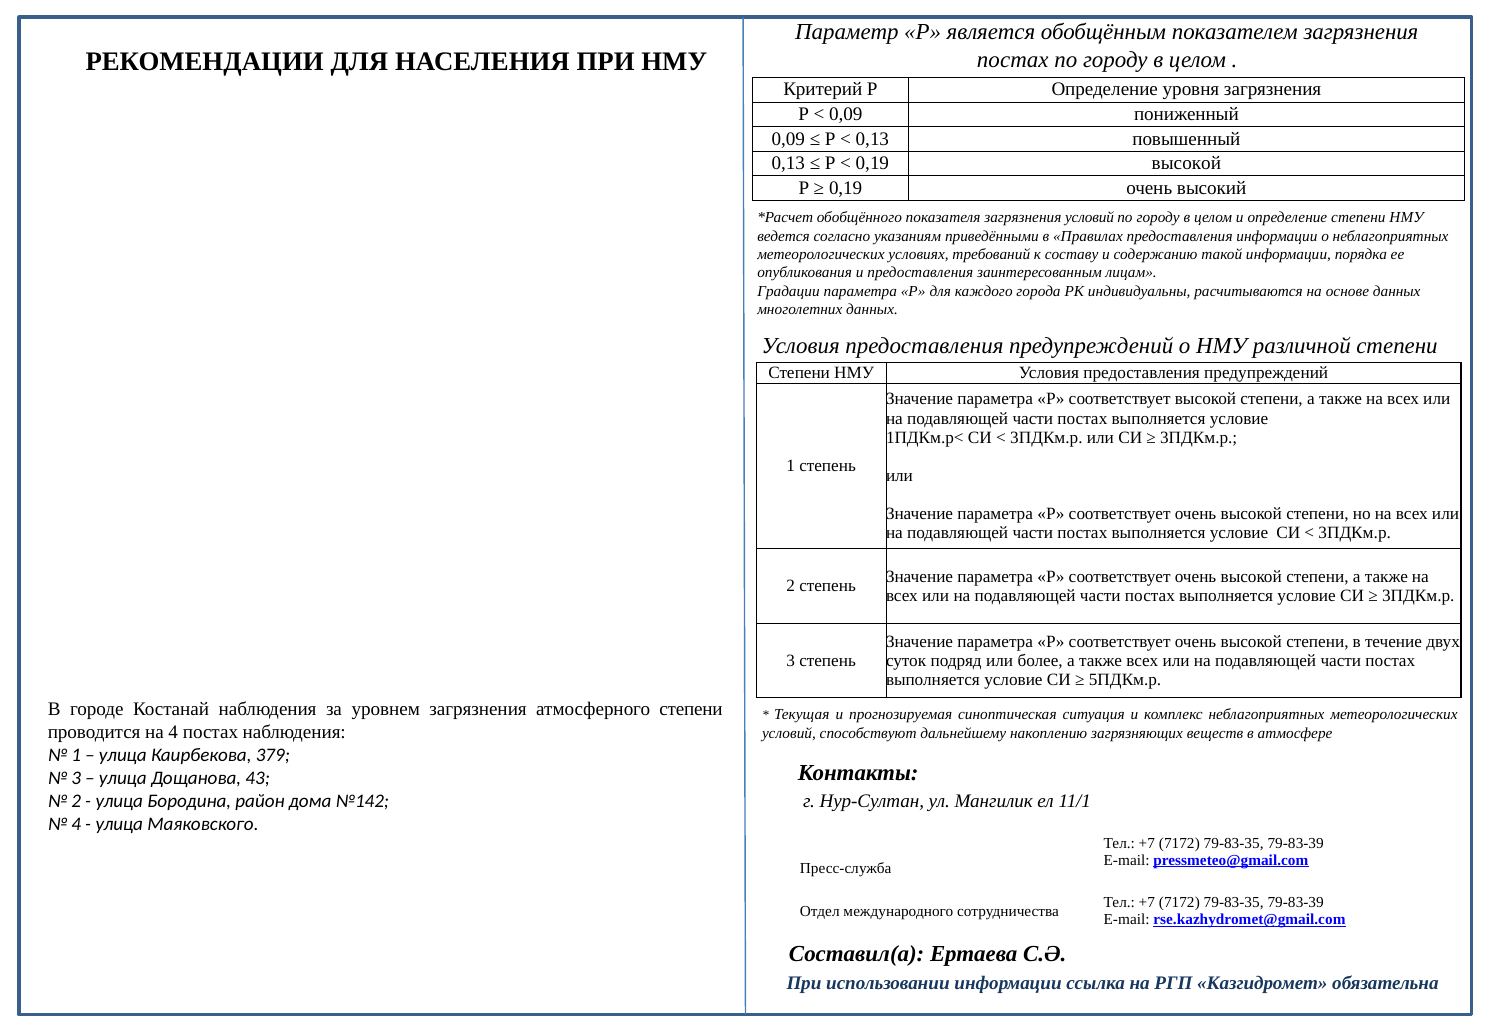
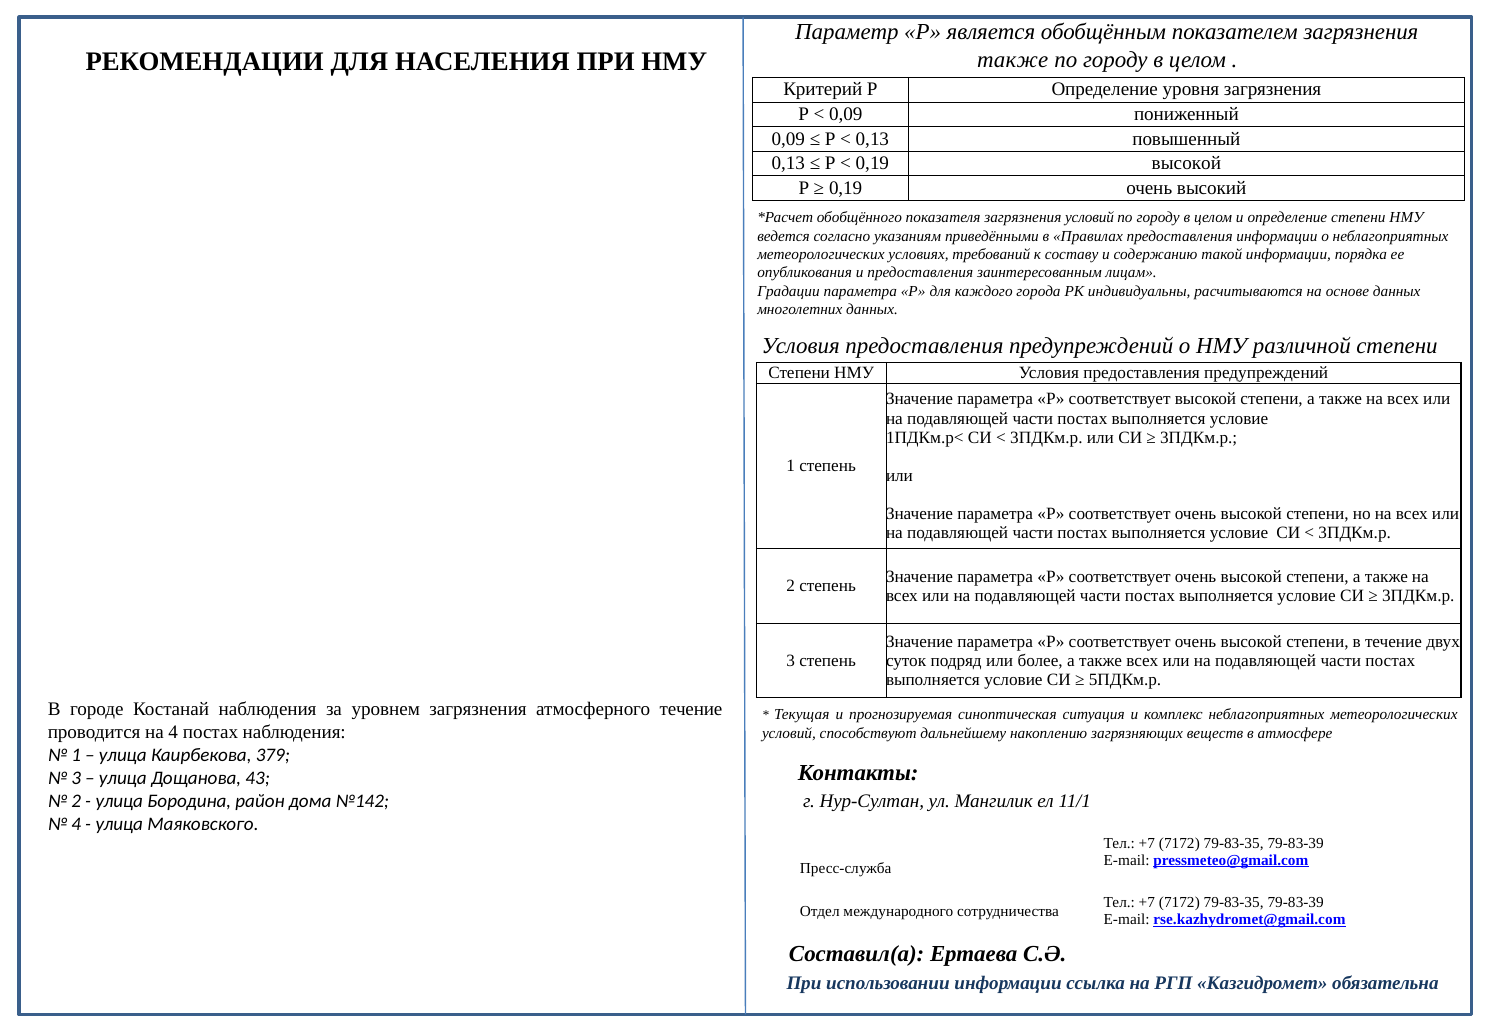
постах at (1013, 60): постах -> также
атмосферного степени: степени -> течение
